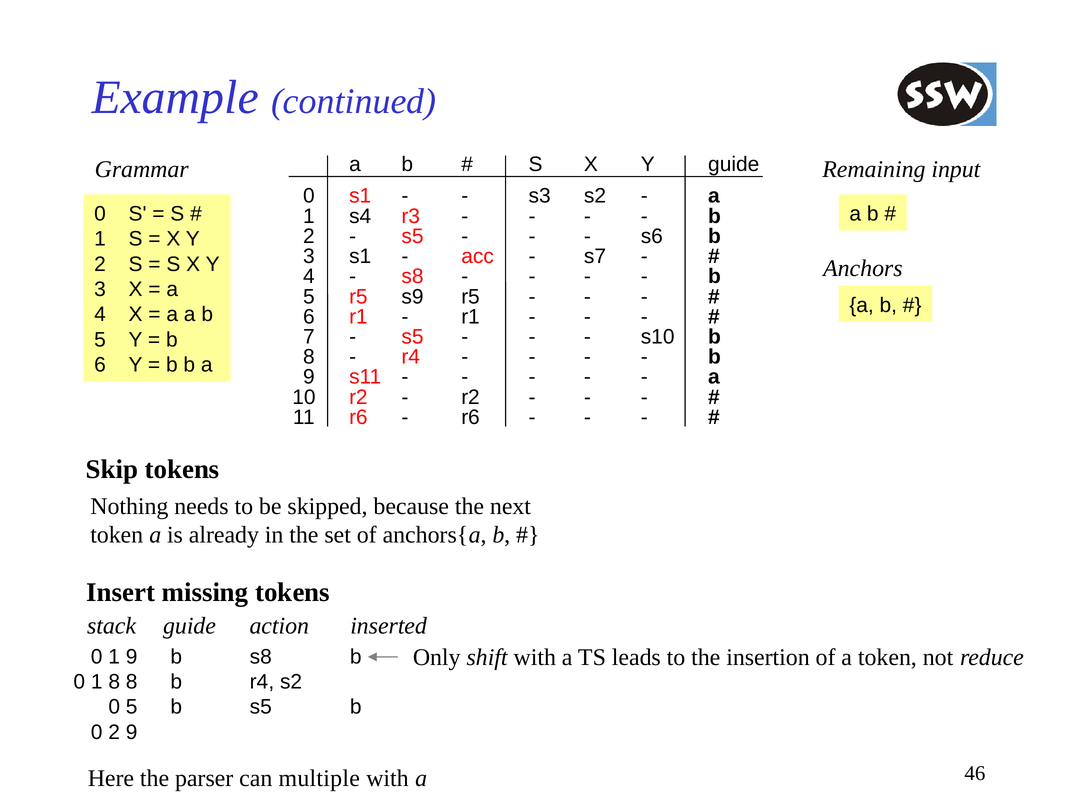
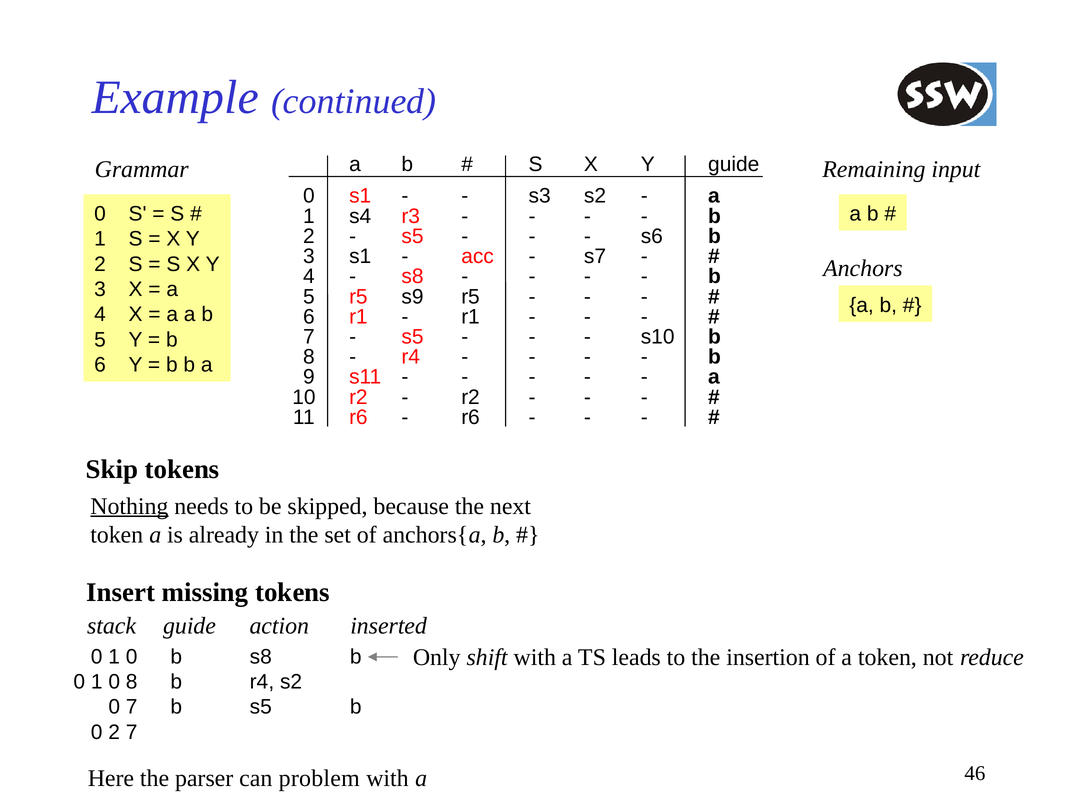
Nothing underline: none -> present
9 at (132, 657): 9 -> 0
8 at (114, 682): 8 -> 0
0 5: 5 -> 7
2 9: 9 -> 7
multiple: multiple -> problem
